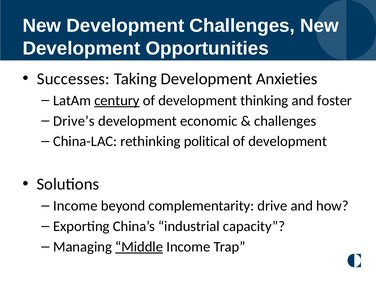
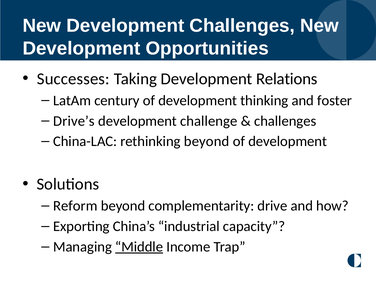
Anxieties: Anxieties -> Relations
century underline: present -> none
economic: economic -> challenge
rethinking political: political -> beyond
Income at (75, 206): Income -> Reform
